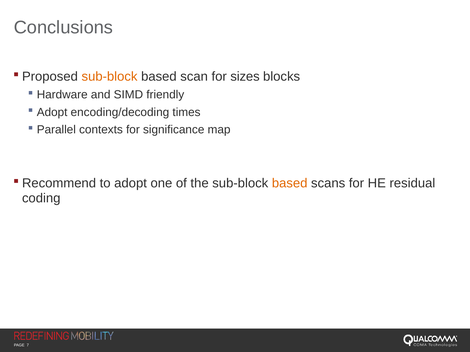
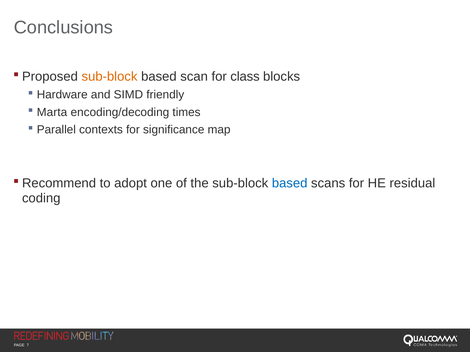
sizes: sizes -> class
Adopt at (52, 112): Adopt -> Marta
based at (290, 184) colour: orange -> blue
